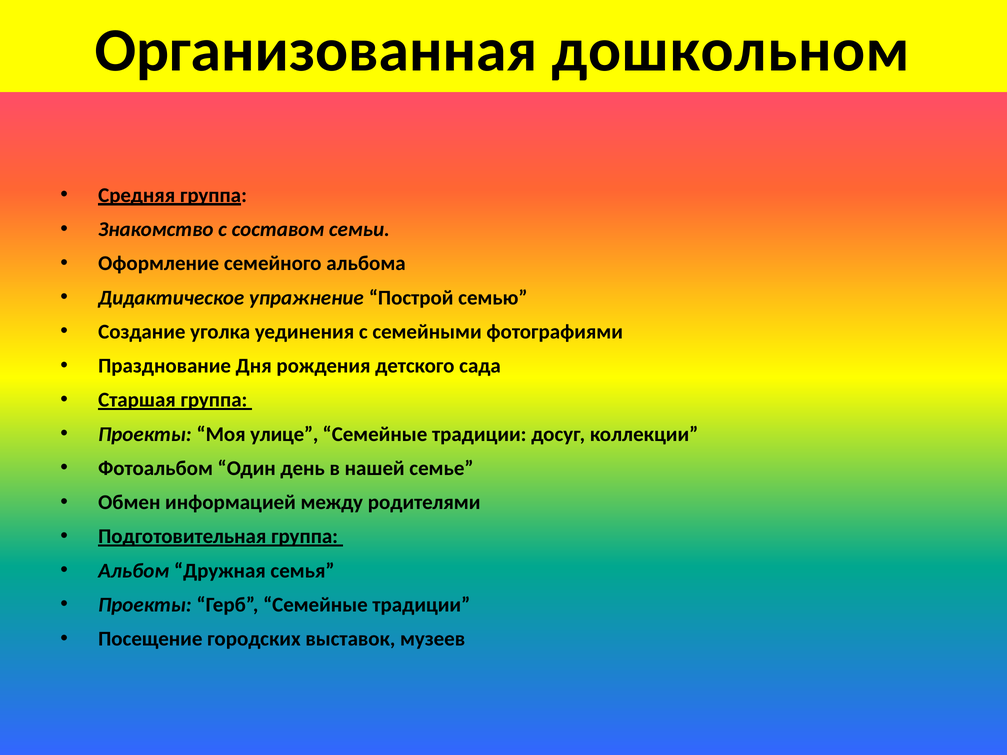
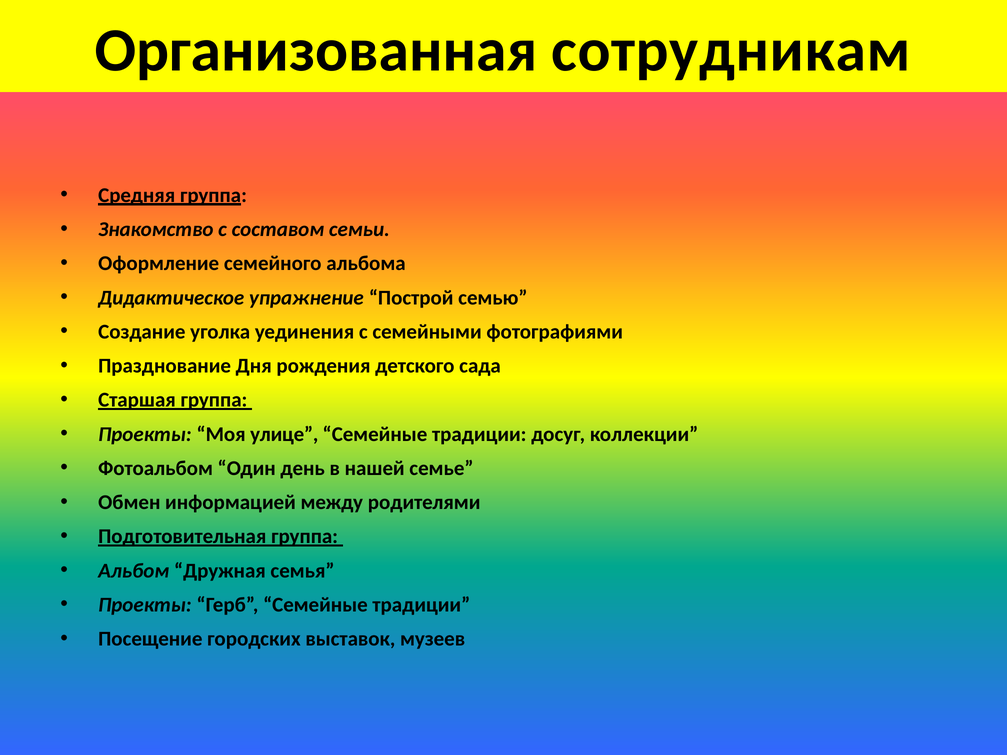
дошкольном: дошкольном -> сотрудникам
